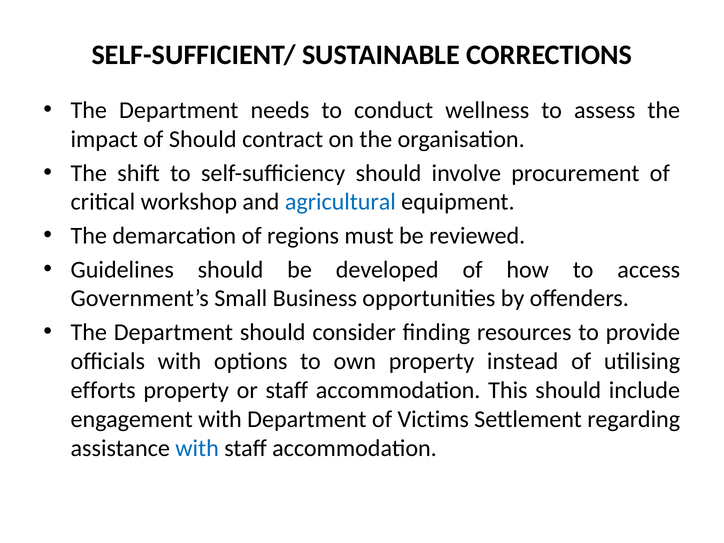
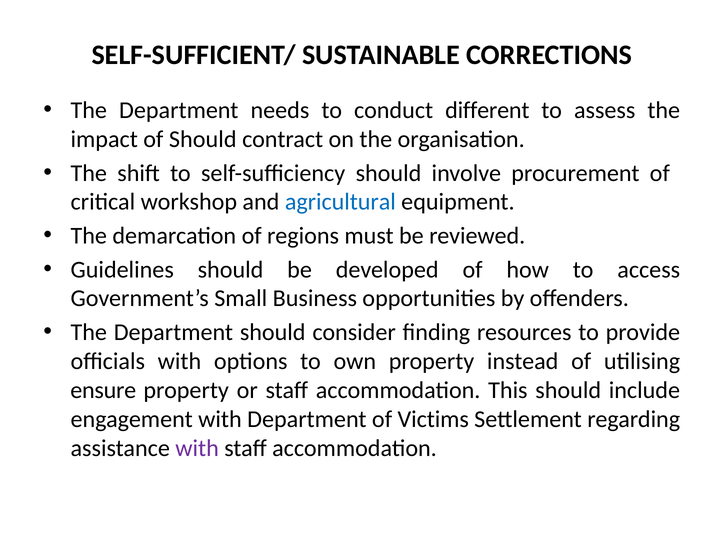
wellness: wellness -> different
efforts: efforts -> ensure
with at (197, 448) colour: blue -> purple
